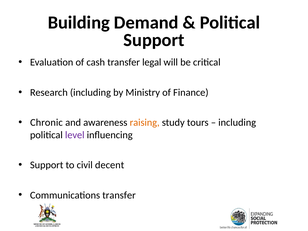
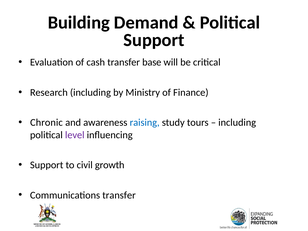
legal: legal -> base
raising colour: orange -> blue
decent: decent -> growth
